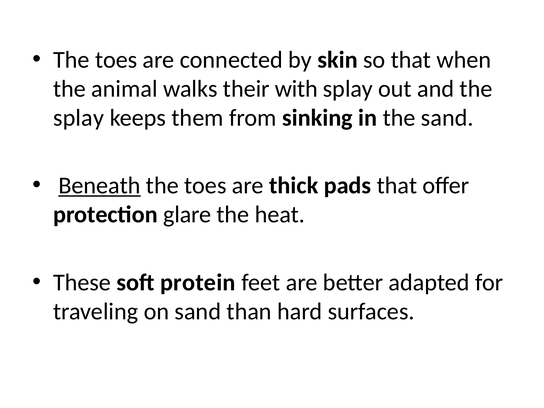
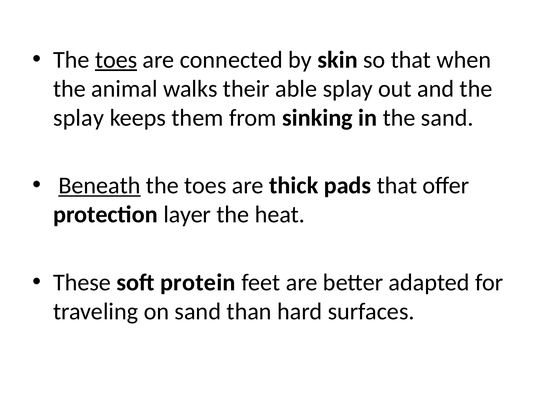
toes at (116, 60) underline: none -> present
with: with -> able
glare: glare -> layer
